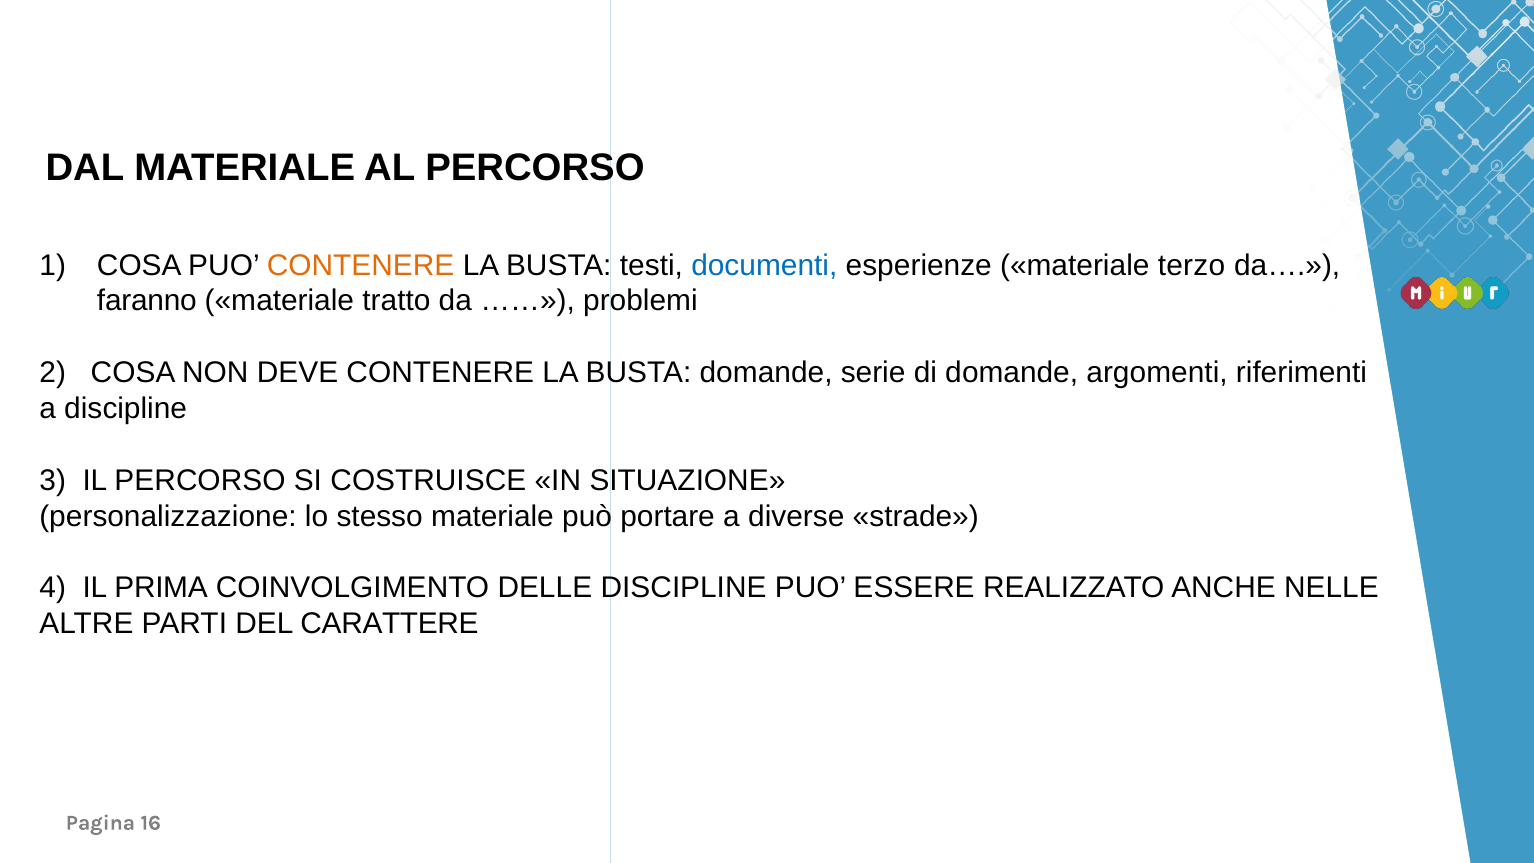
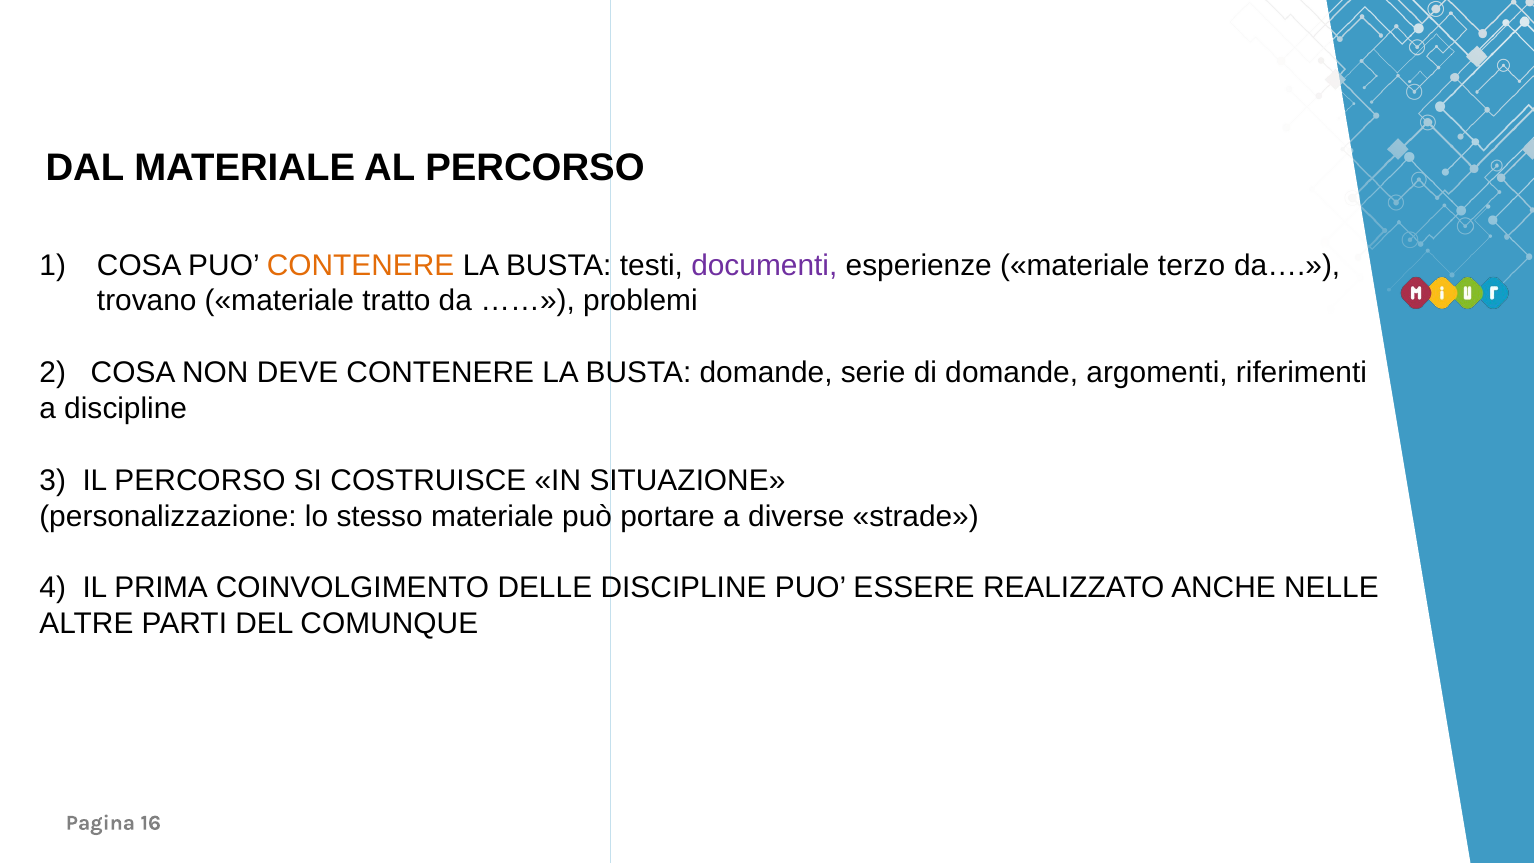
documenti colour: blue -> purple
faranno: faranno -> trovano
CARATTERE: CARATTERE -> COMUNQUE
